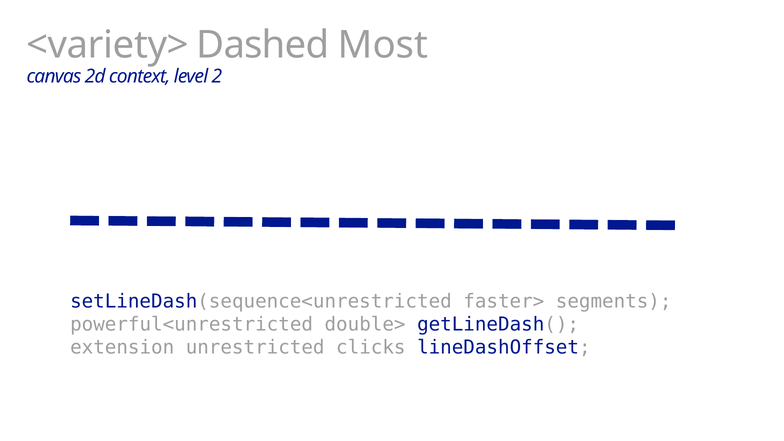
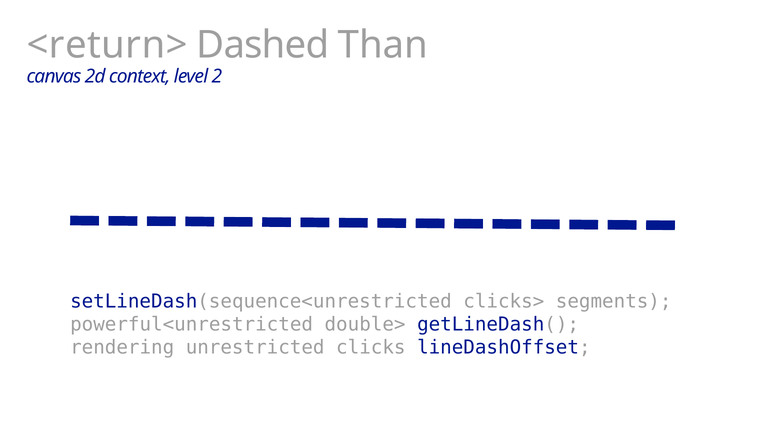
<variety>: <variety> -> <return>
Most: Most -> Than
faster>: faster> -> clicks>
extension: extension -> rendering
